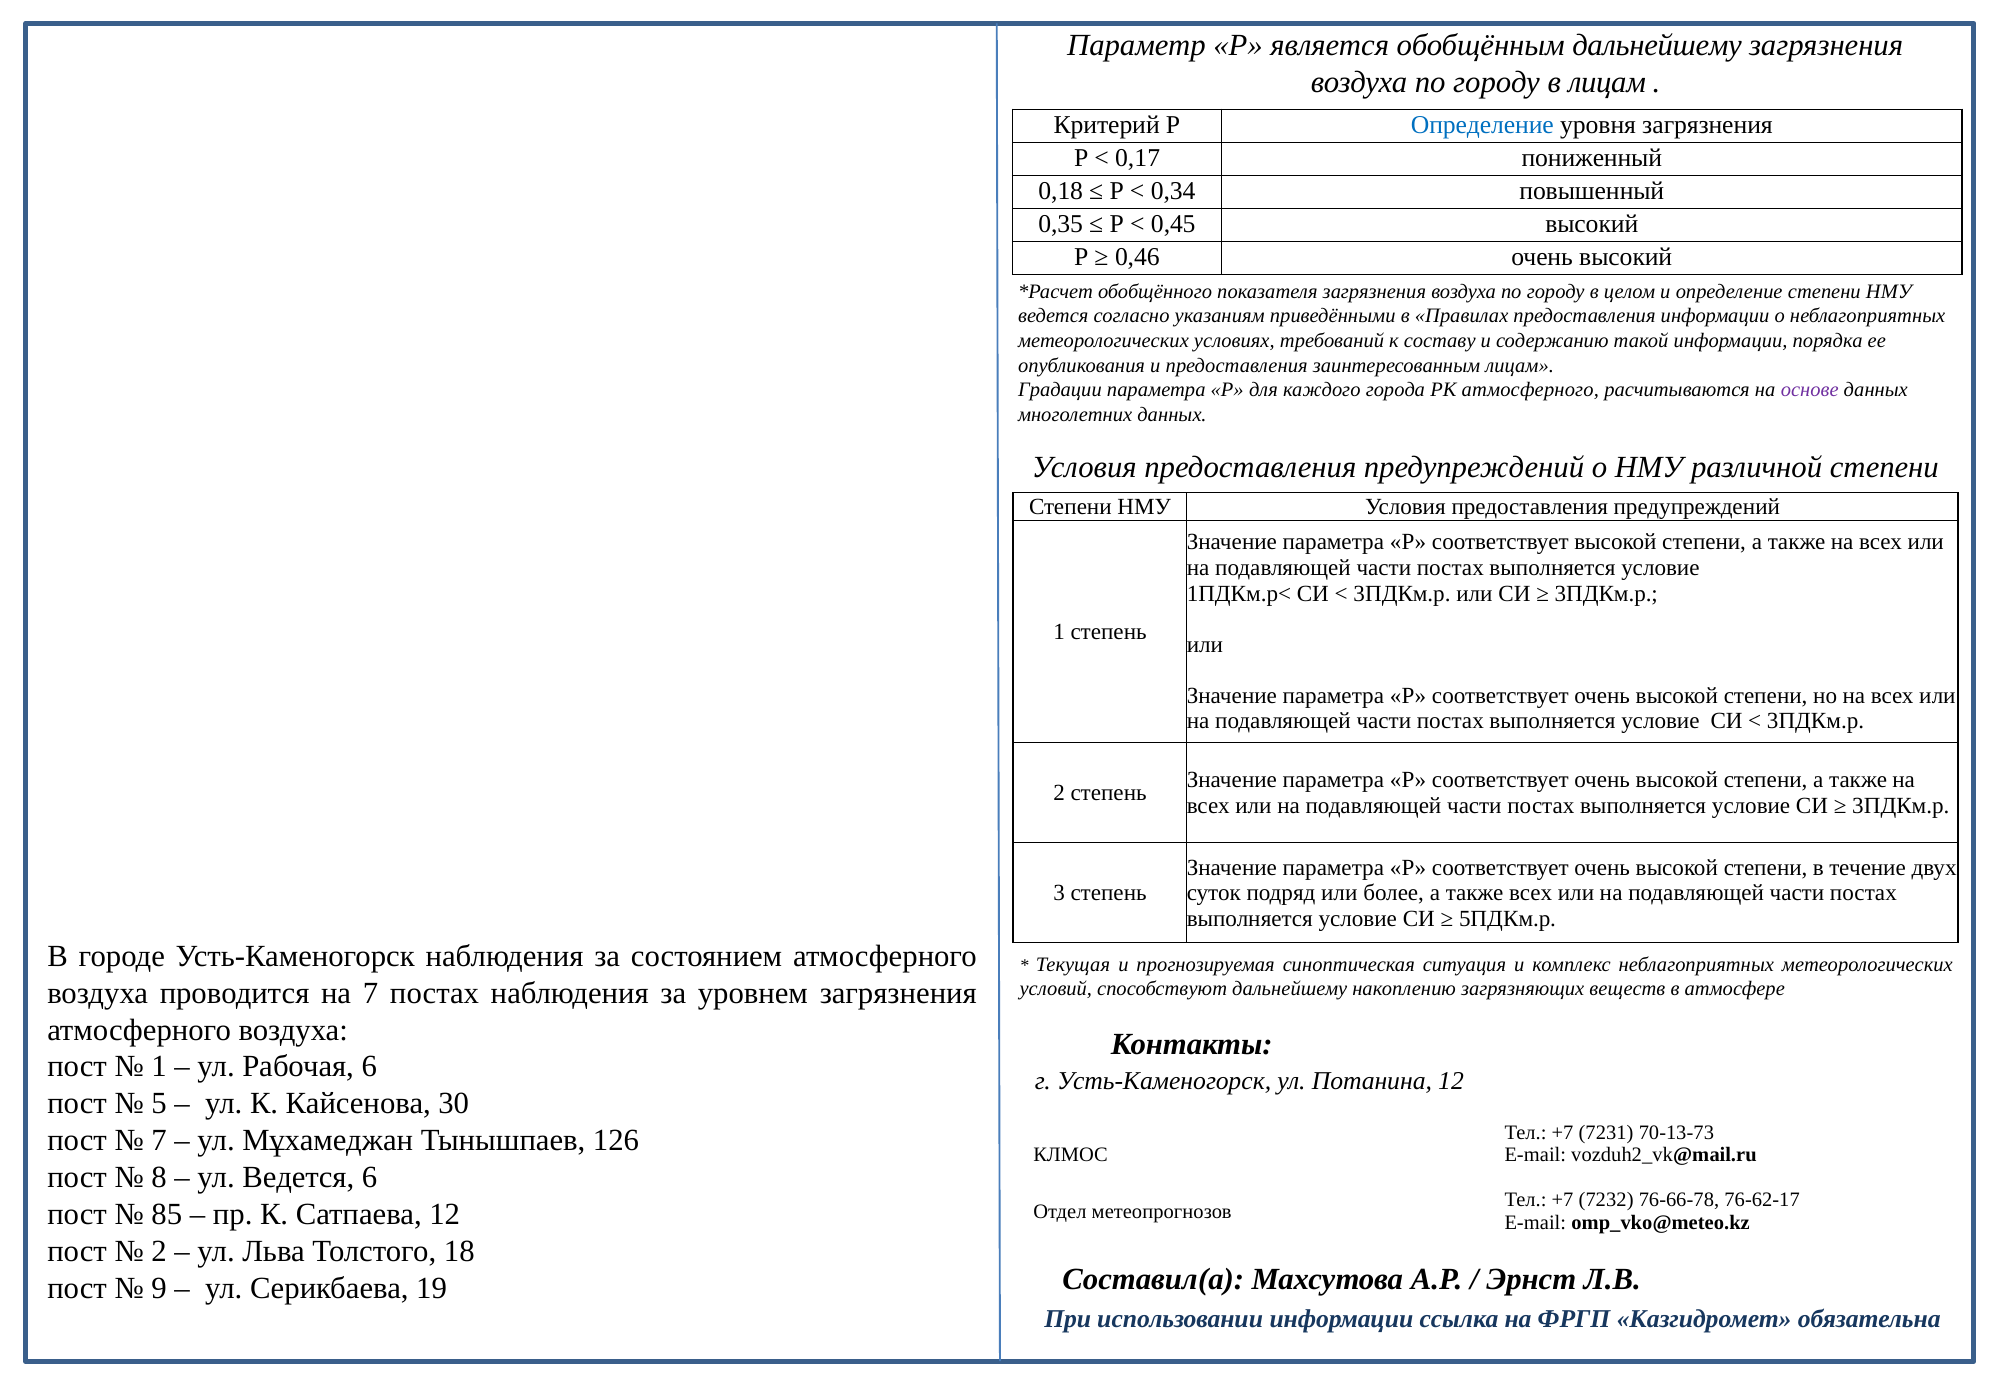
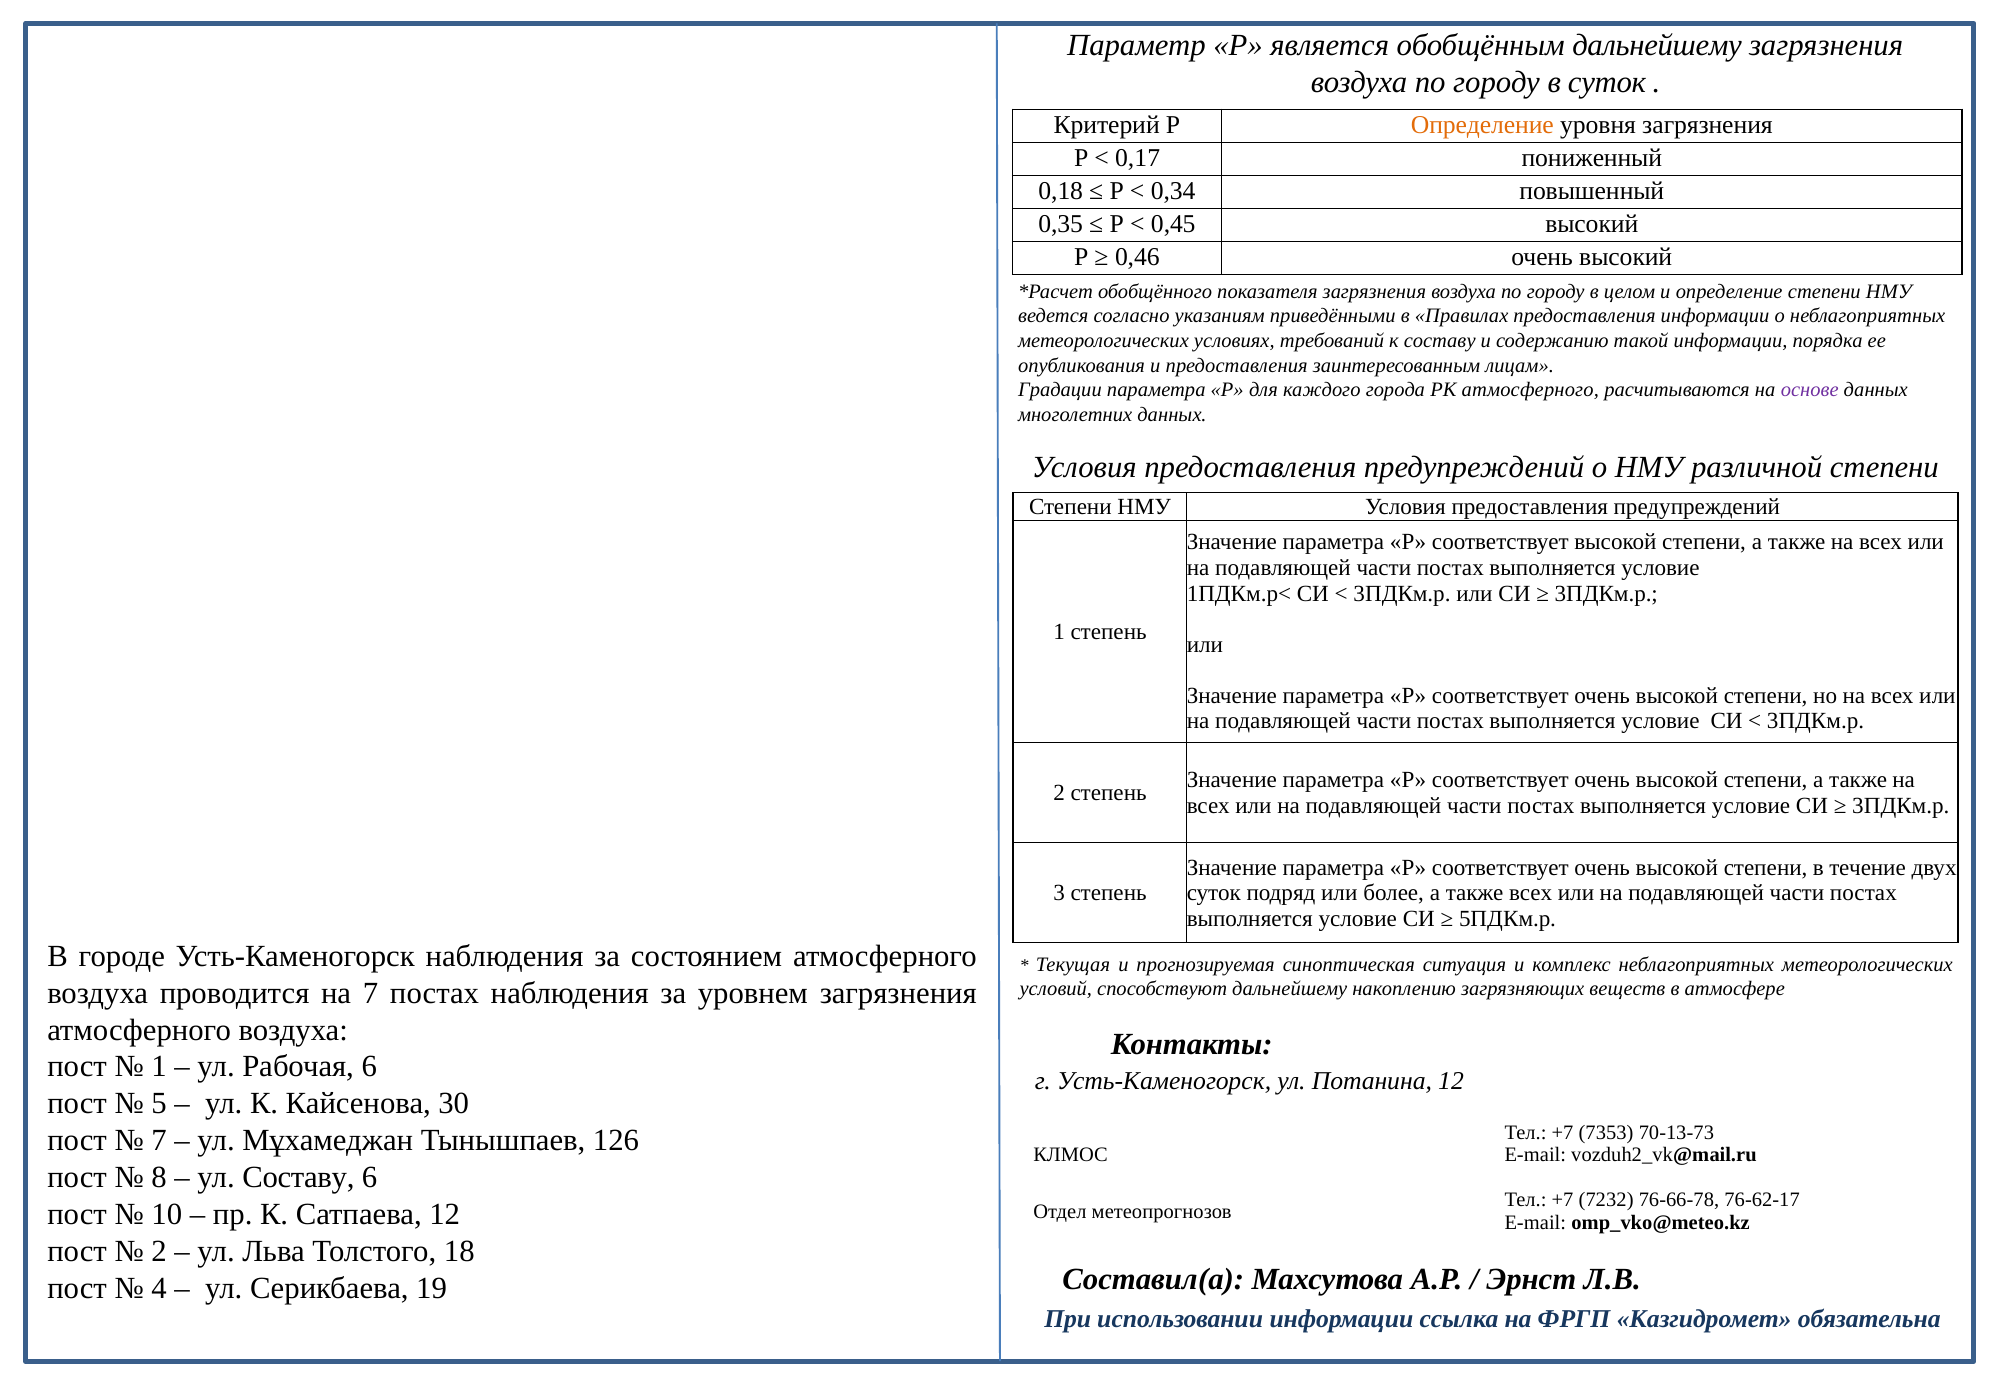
в лицам: лицам -> суток
Определение at (1482, 125) colour: blue -> orange
7231: 7231 -> 7353
ул Ведется: Ведется -> Составу
85: 85 -> 10
9: 9 -> 4
